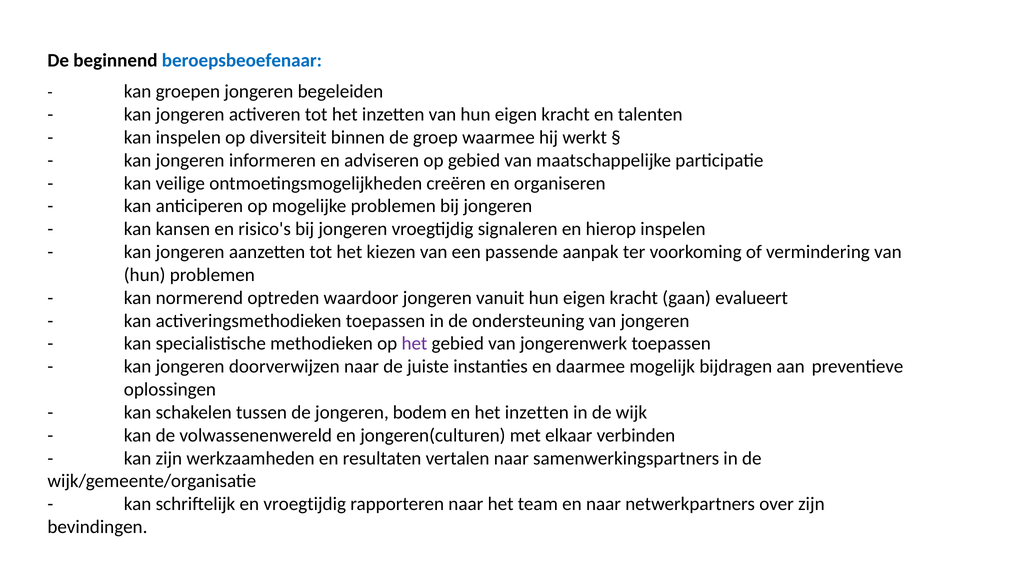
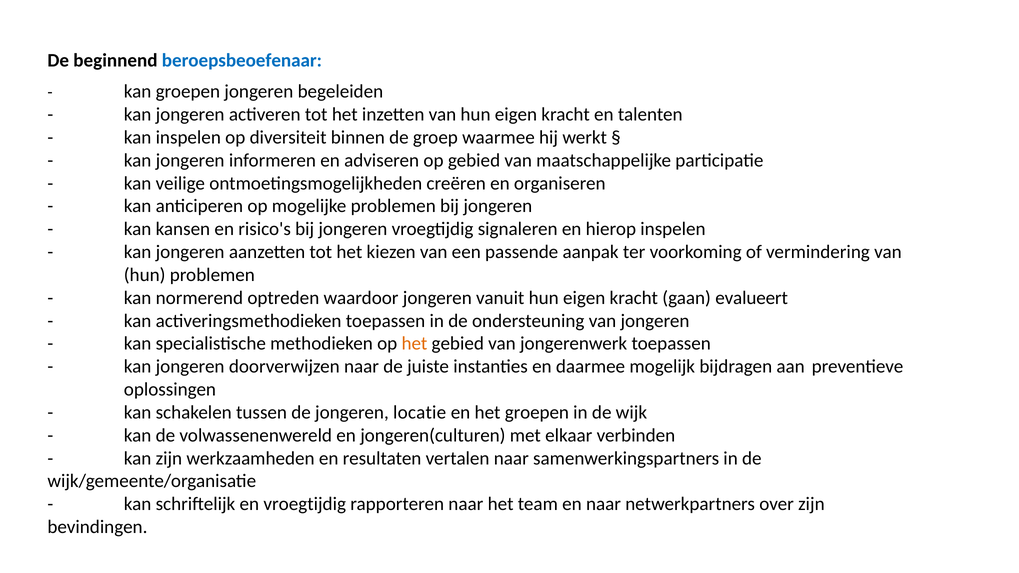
het at (414, 344) colour: purple -> orange
bodem: bodem -> locatie
en het inzetten: inzetten -> groepen
